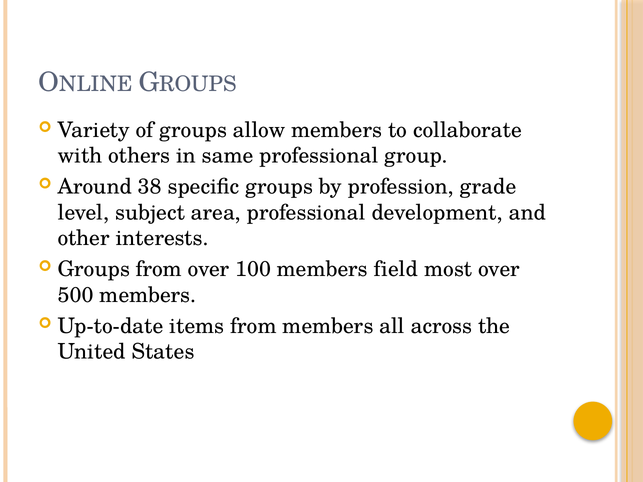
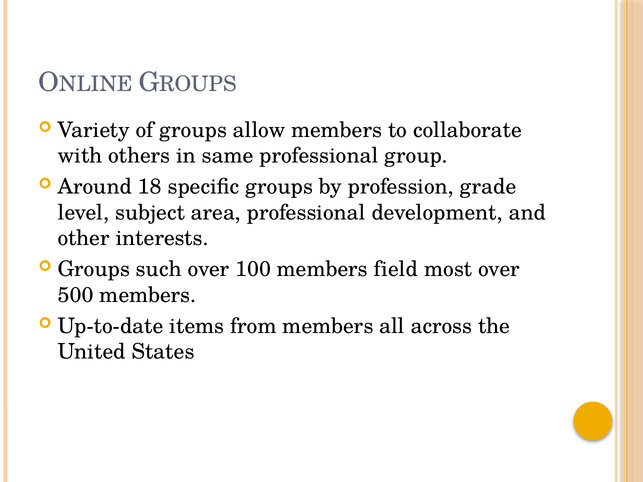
38: 38 -> 18
Groups from: from -> such
